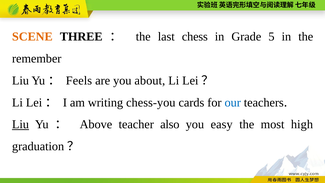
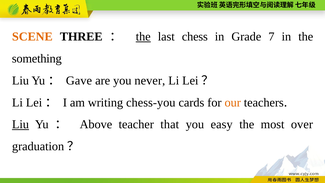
the at (143, 37) underline: none -> present
5: 5 -> 7
remember: remember -> something
Feels: Feels -> Gave
about: about -> never
our colour: blue -> orange
also: also -> that
high: high -> over
